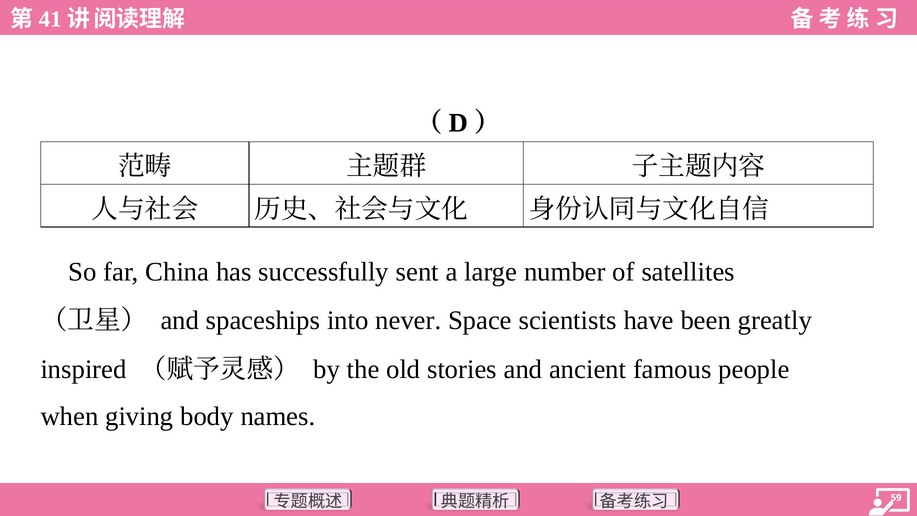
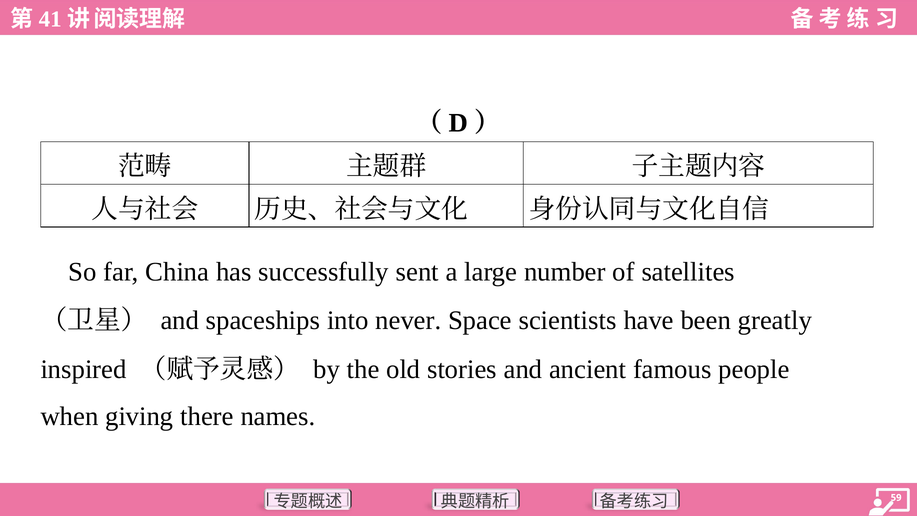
body: body -> there
